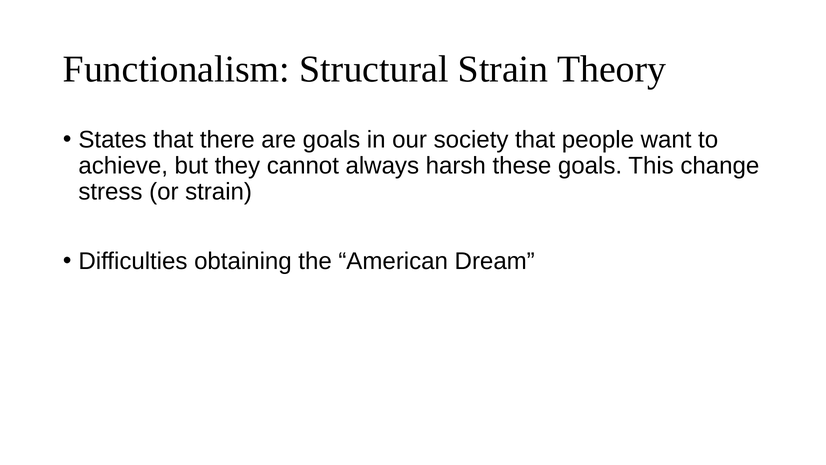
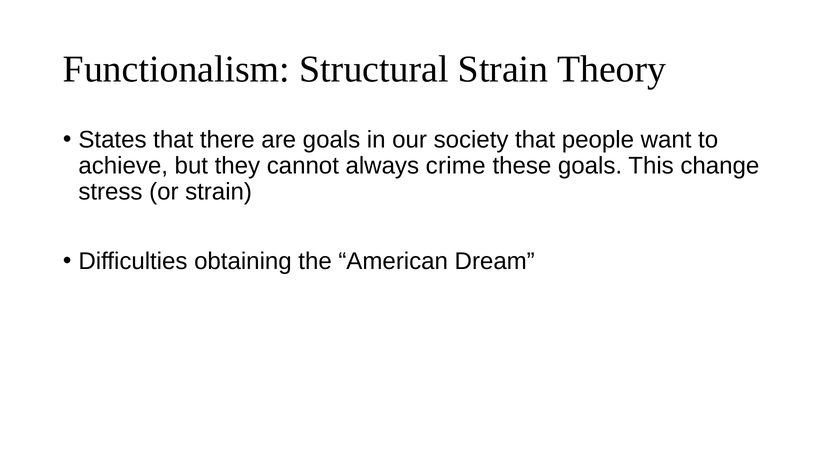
harsh: harsh -> crime
